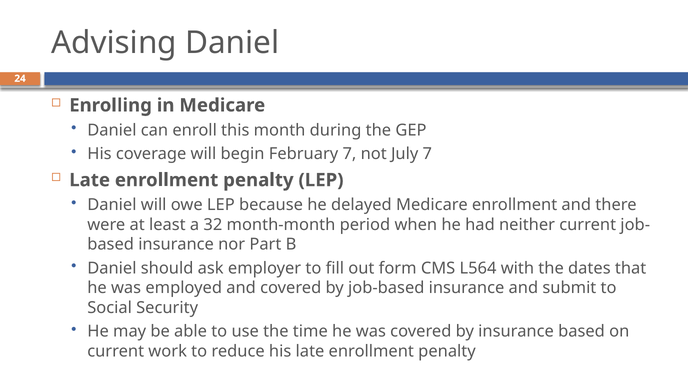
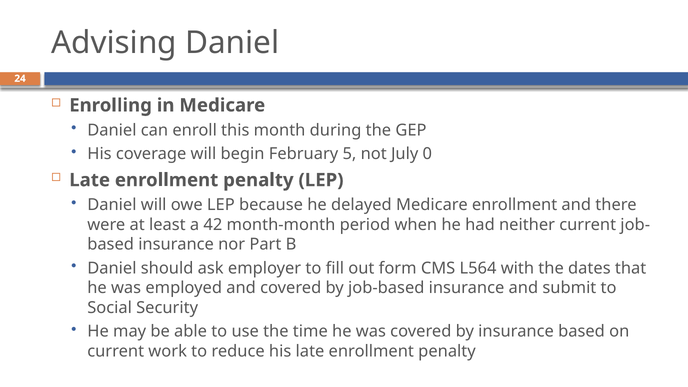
February 7: 7 -> 5
July 7: 7 -> 0
32: 32 -> 42
